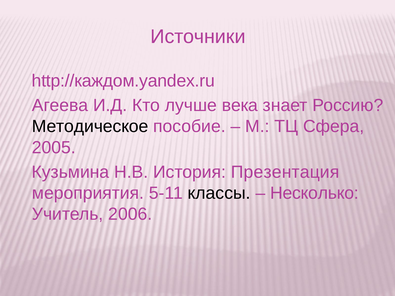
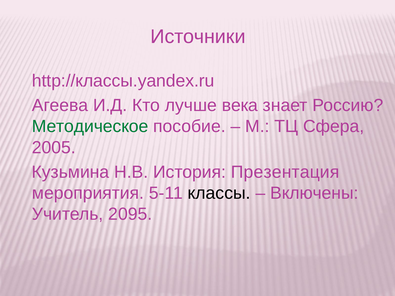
http://каждом.yandex.ru: http://каждом.yandex.ru -> http://классы.yandex.ru
Методическое colour: black -> green
Несколько: Несколько -> Включены
2006: 2006 -> 2095
